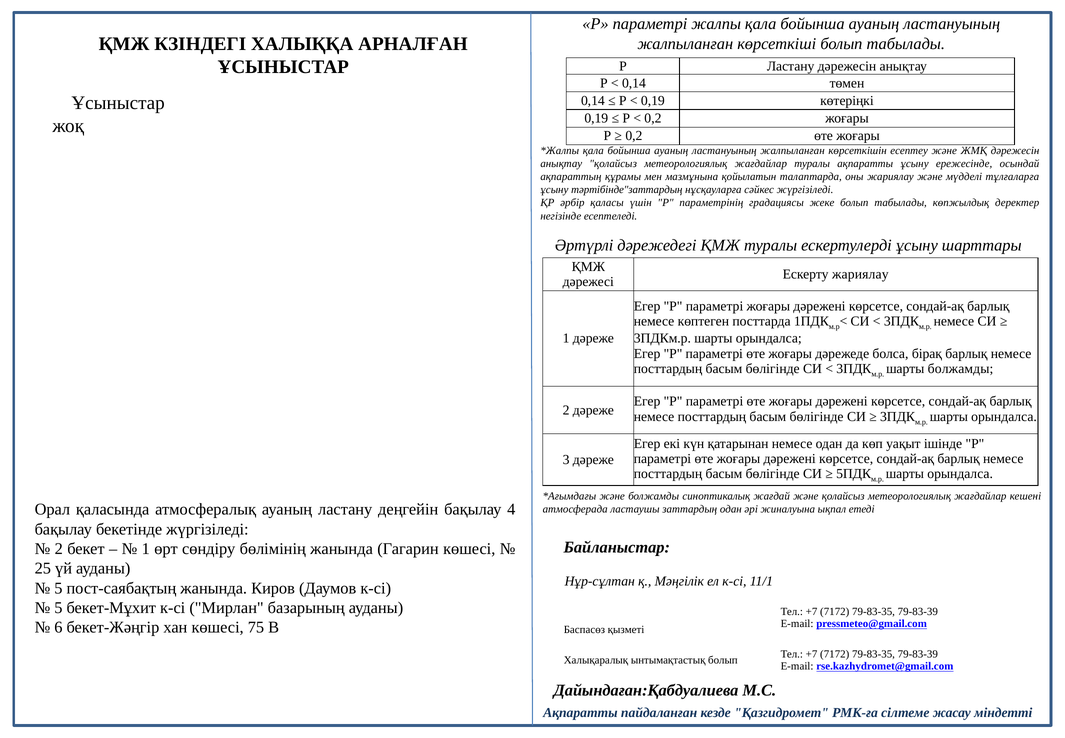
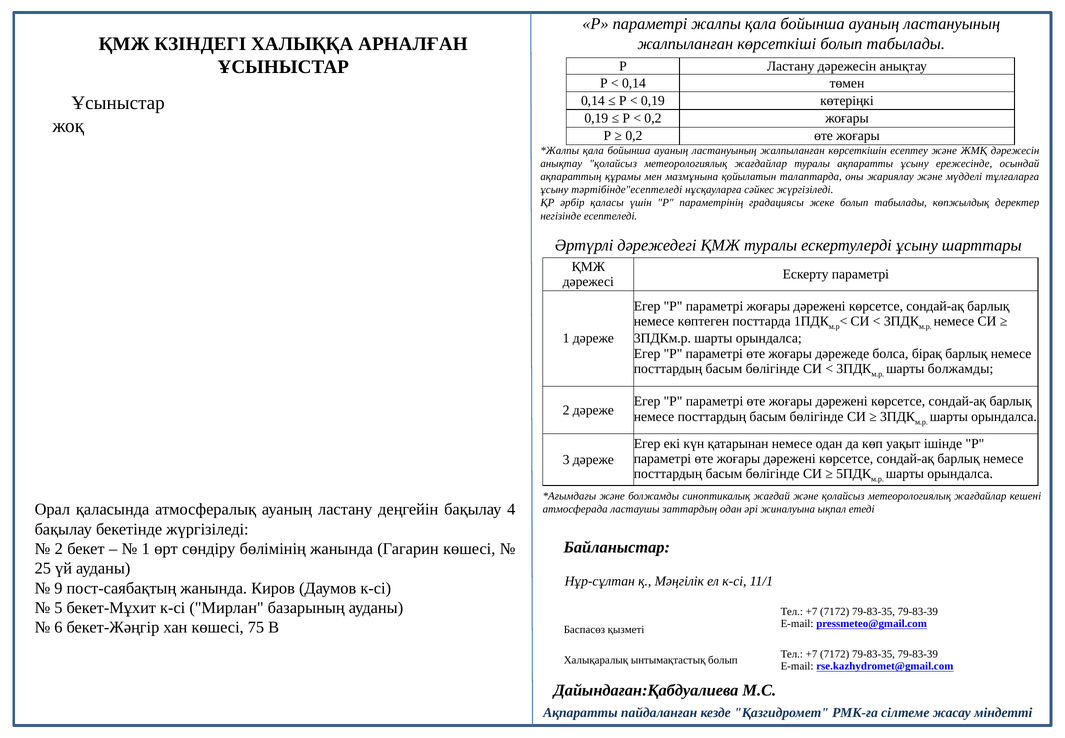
тәртібінде"заттардың: тәртібінде"заттардың -> тәртібінде"есептеледі
Ескерту жариялау: жариялау -> параметрі
5 at (58, 588): 5 -> 9
